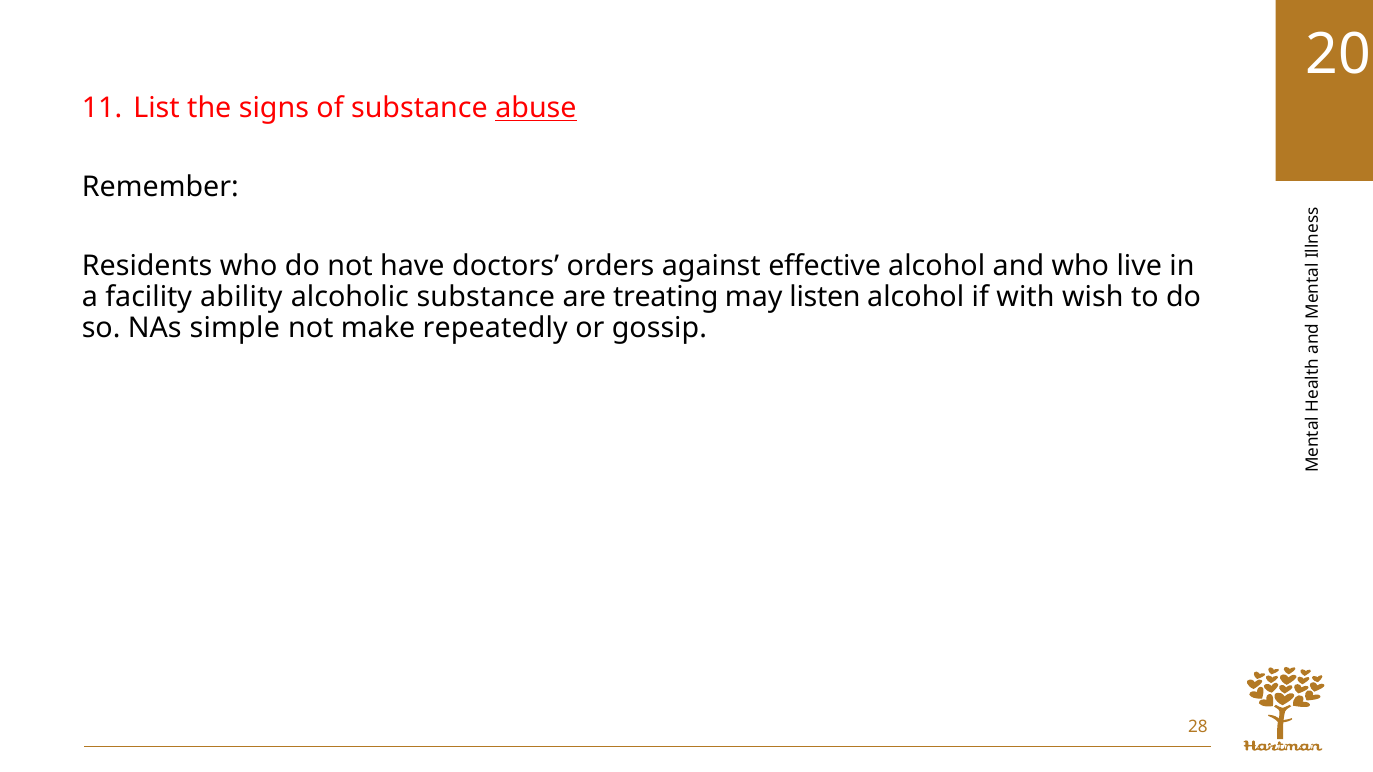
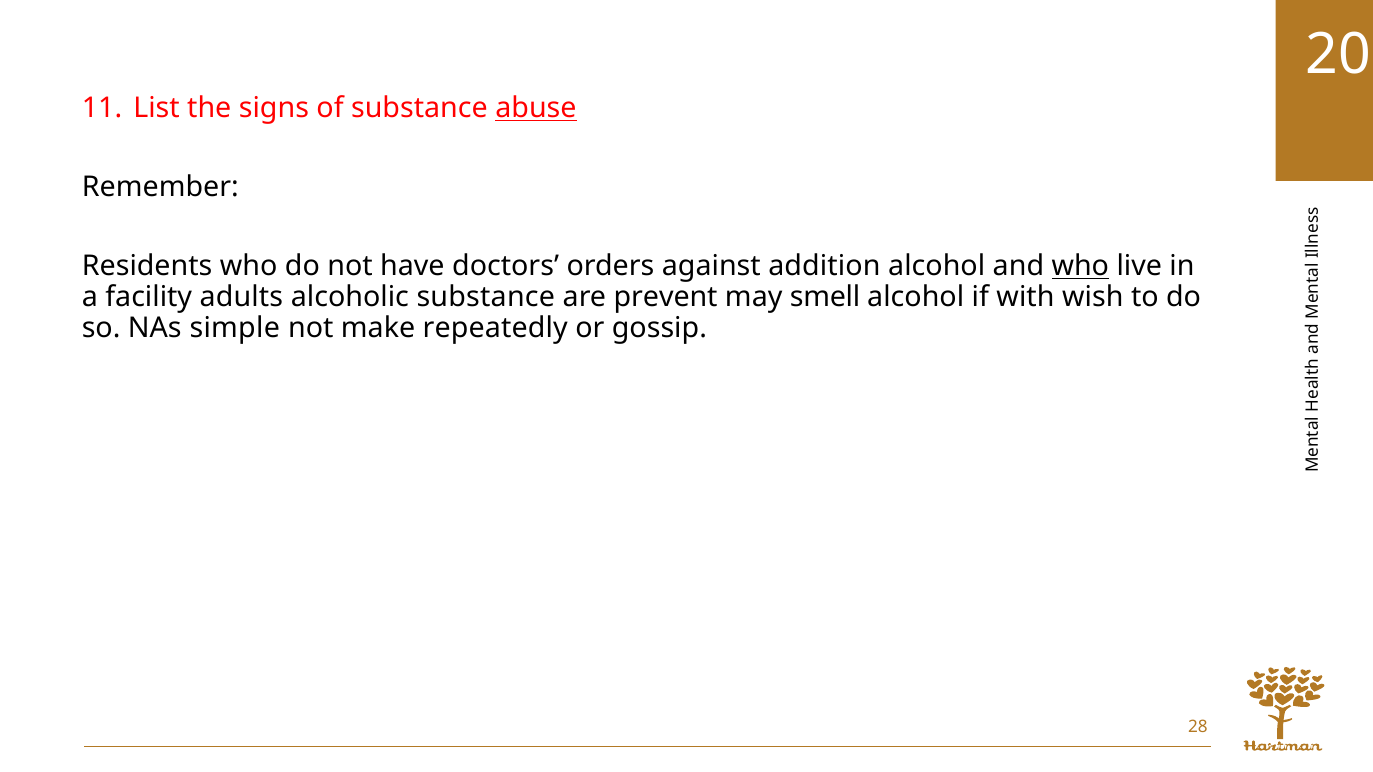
effective: effective -> addition
who at (1080, 266) underline: none -> present
ability: ability -> adults
treating: treating -> prevent
listen: listen -> smell
